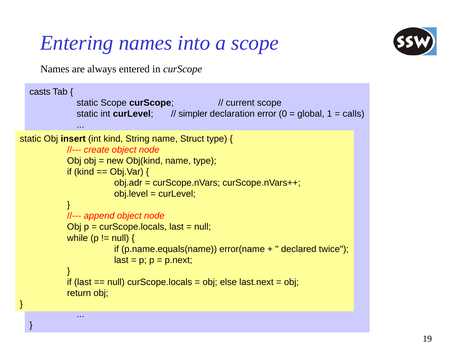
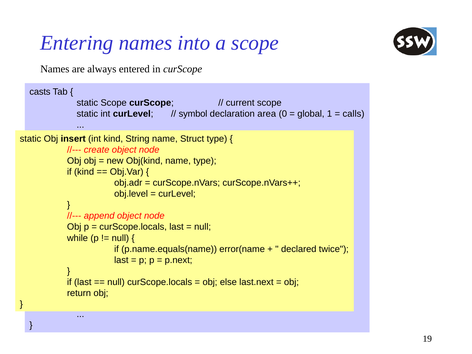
simpler: simpler -> symbol
error: error -> area
